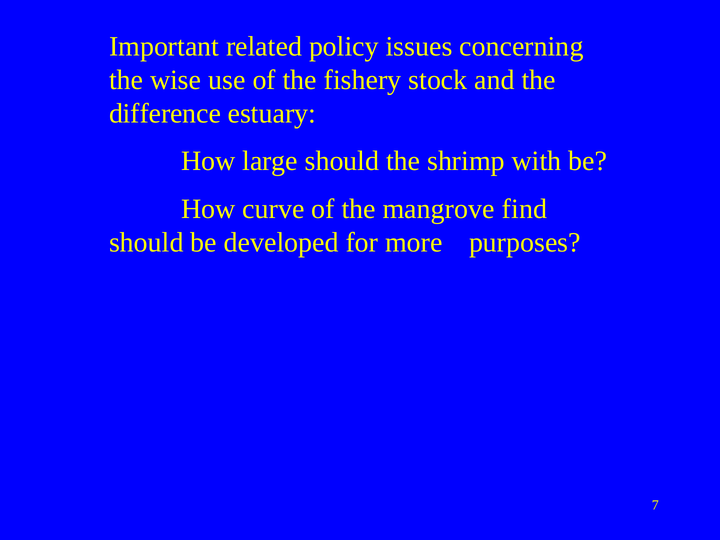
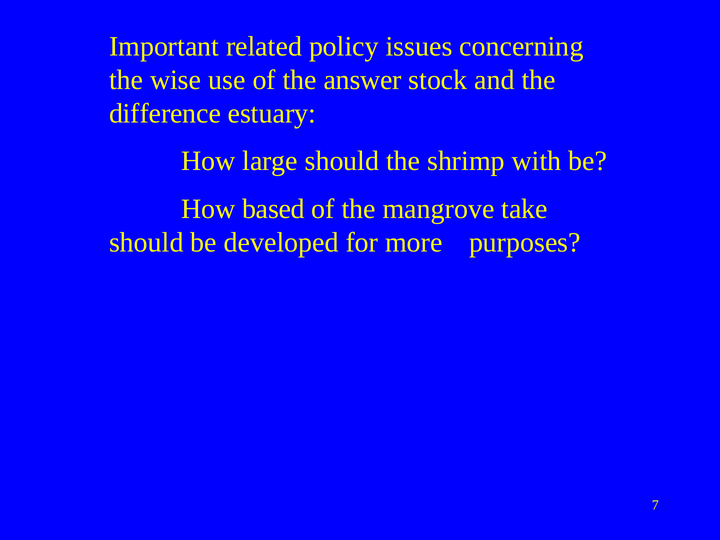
fishery: fishery -> answer
curve: curve -> based
find: find -> take
